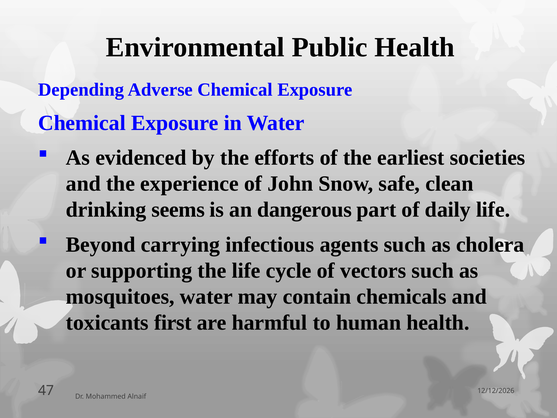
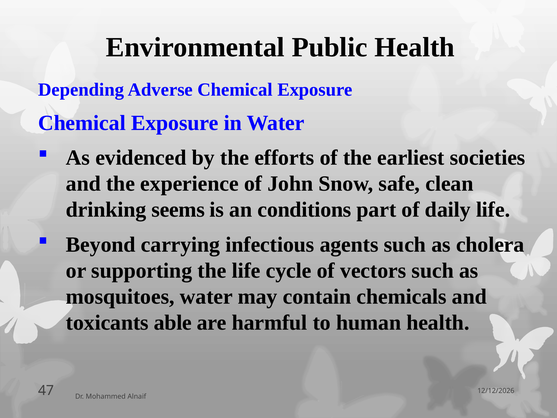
dangerous: dangerous -> conditions
first: first -> able
